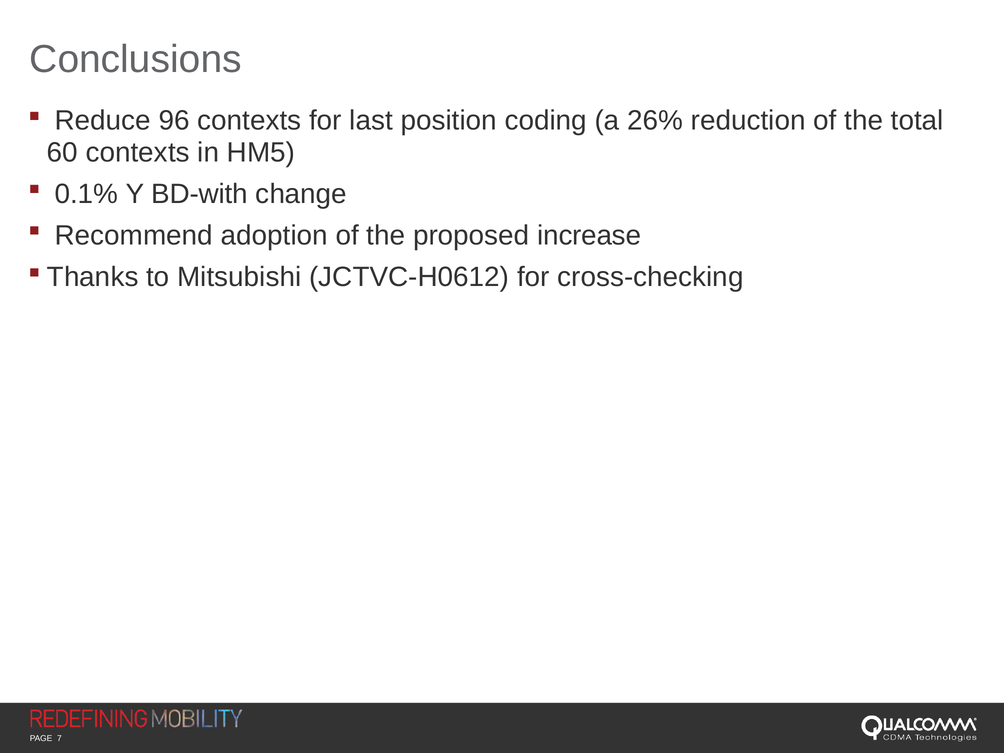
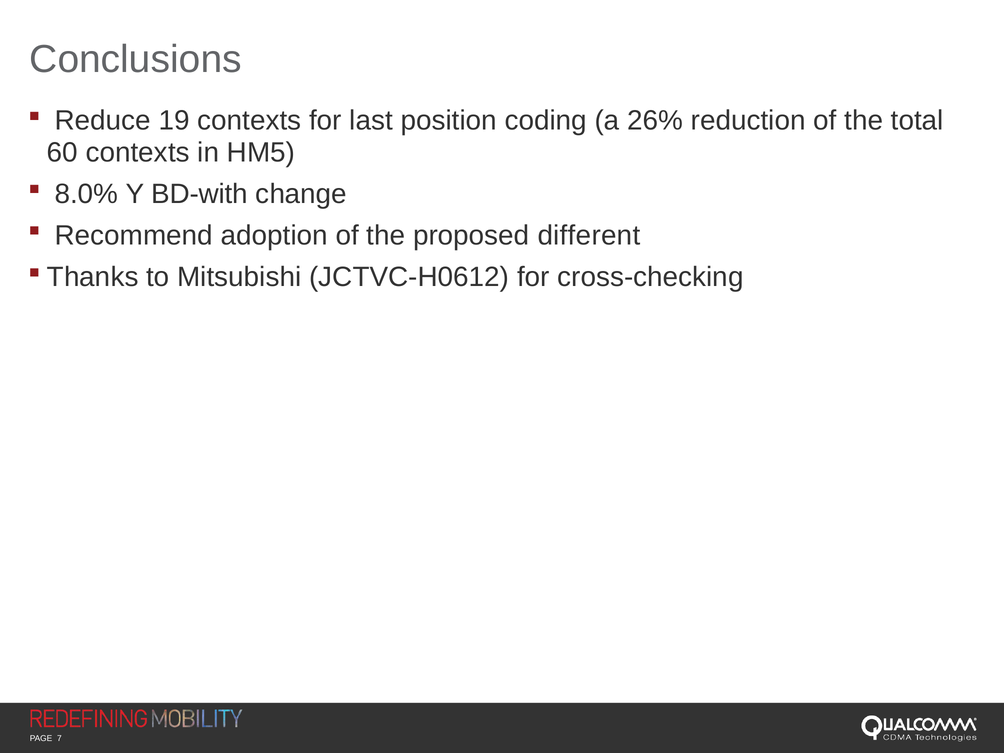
96: 96 -> 19
0.1%: 0.1% -> 8.0%
increase: increase -> different
